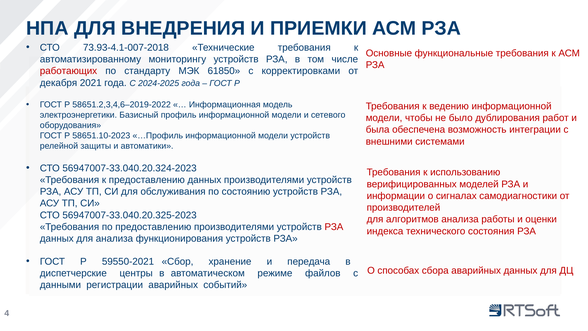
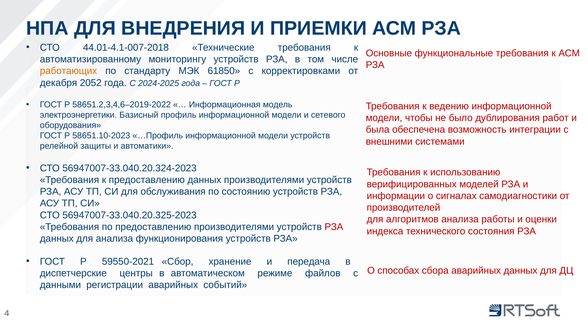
73.93-4.1-007-2018: 73.93-4.1-007-2018 -> 44.01-4.1-007-2018
работающих colour: red -> orange
2021: 2021 -> 2052
